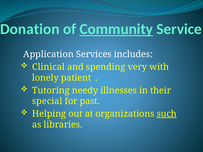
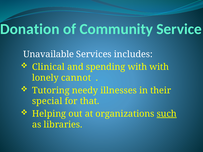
Community underline: present -> none
Application: Application -> Unavailable
spending very: very -> with
patient: patient -> cannot
past: past -> that
